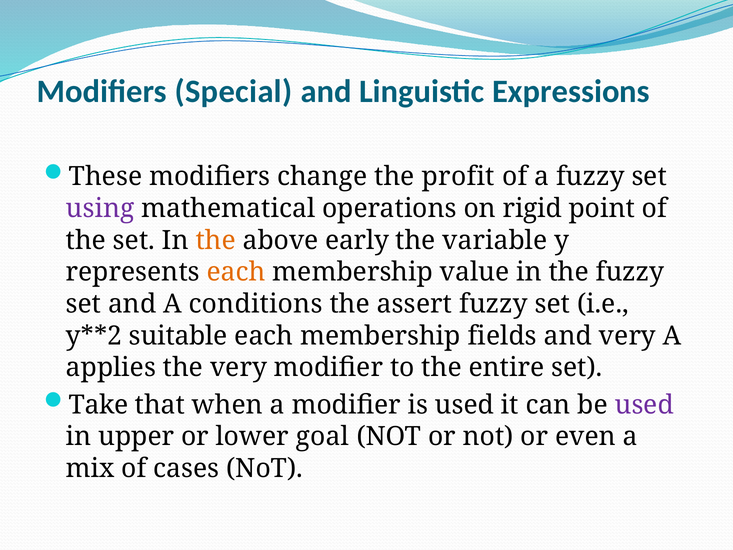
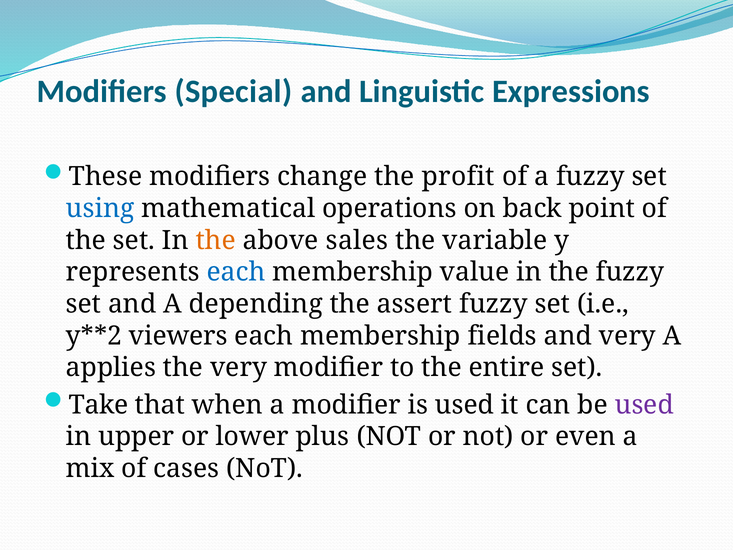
using colour: purple -> blue
rigid: rigid -> back
early: early -> sales
each at (236, 272) colour: orange -> blue
conditions: conditions -> depending
suitable: suitable -> viewers
goal: goal -> plus
